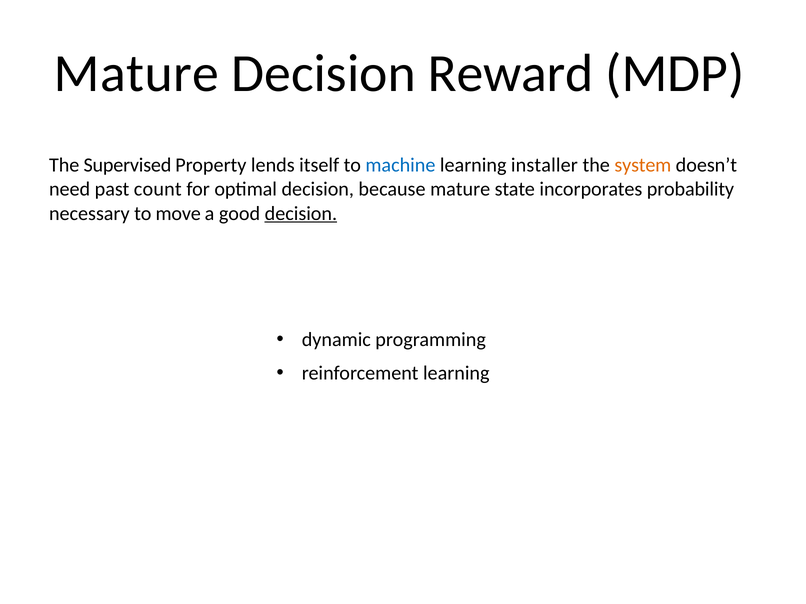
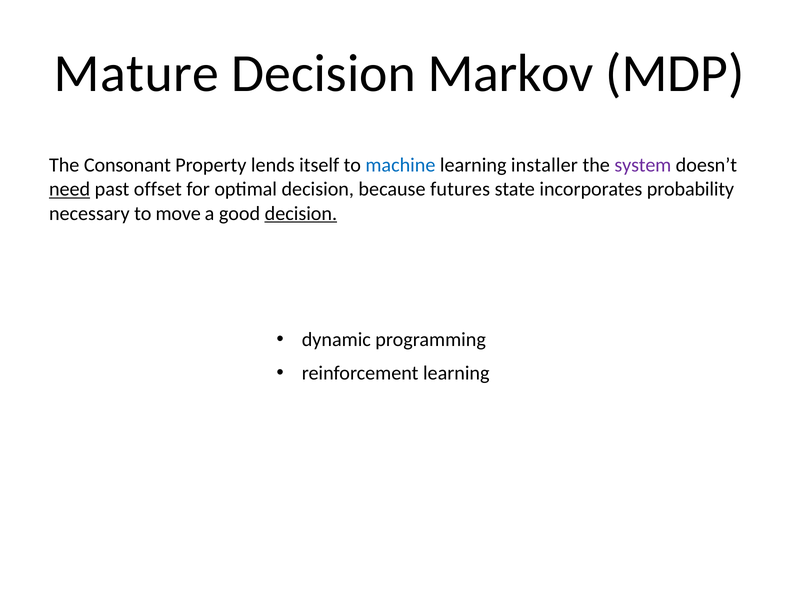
Reward: Reward -> Markov
Supervised: Supervised -> Consonant
system colour: orange -> purple
need underline: none -> present
count: count -> offset
because mature: mature -> futures
